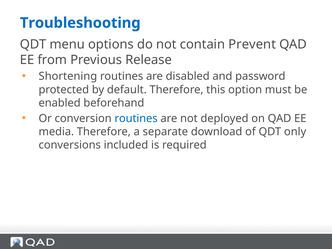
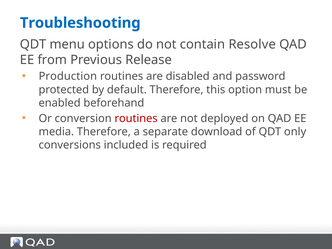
Prevent: Prevent -> Resolve
Shortening: Shortening -> Production
routines at (136, 118) colour: blue -> red
